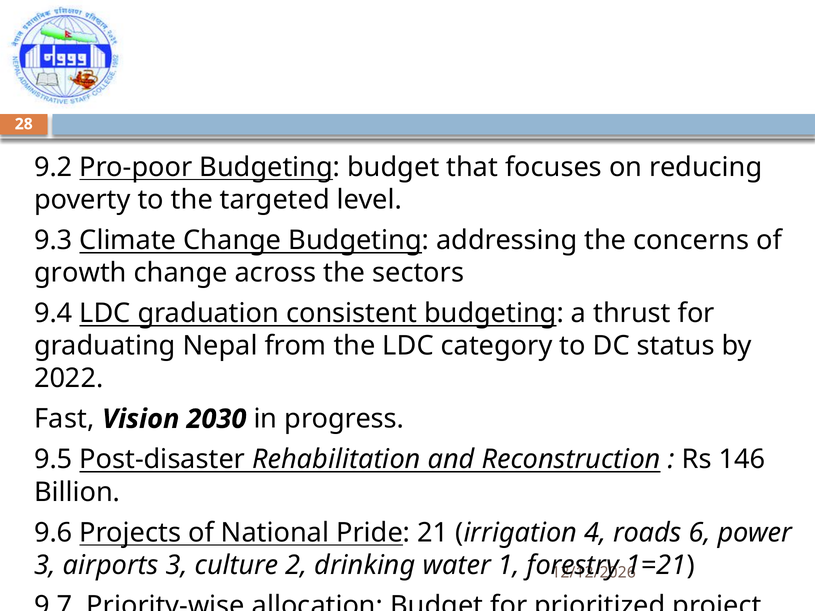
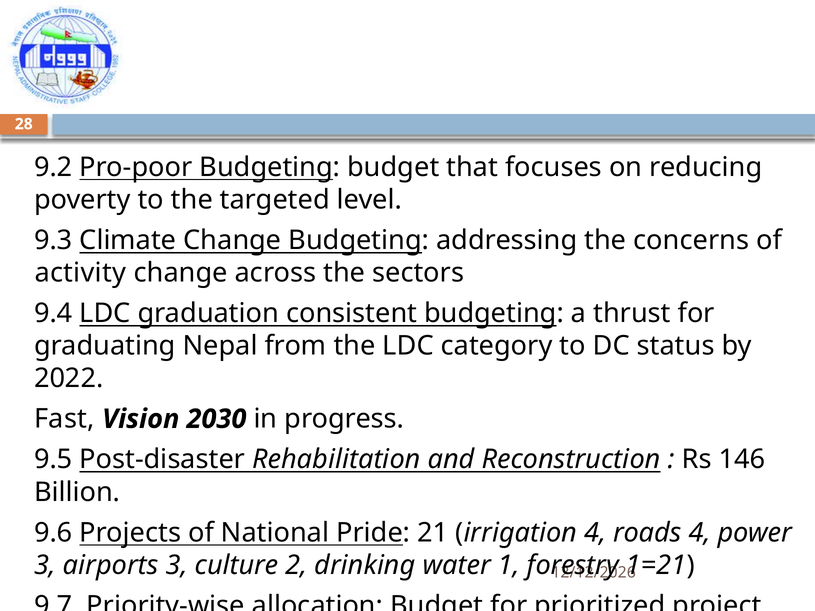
growth: growth -> activity
roads 6: 6 -> 4
